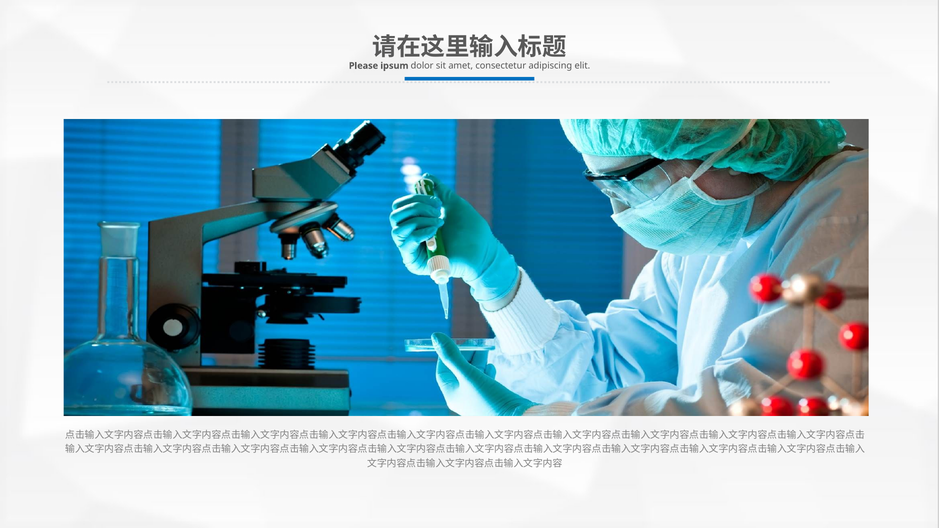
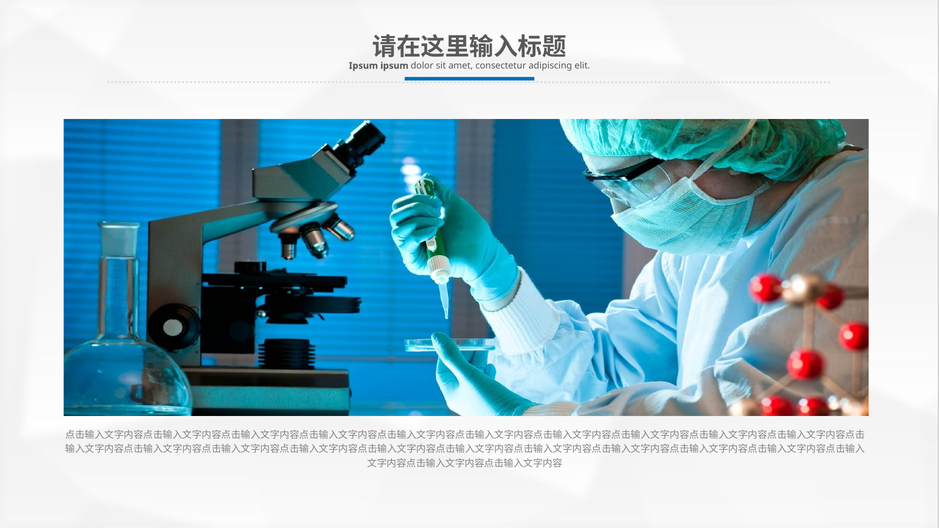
Please at (363, 66): Please -> Ipsum
